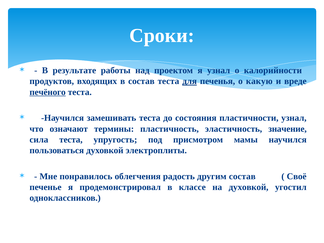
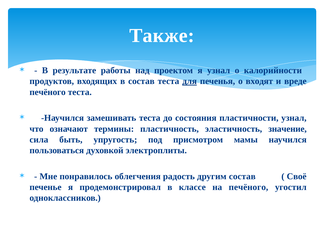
Сроки: Сроки -> Также
какую: какую -> входят
печёного at (48, 92) underline: present -> none
сила теста: теста -> быть
на духовкой: духовкой -> печёного
